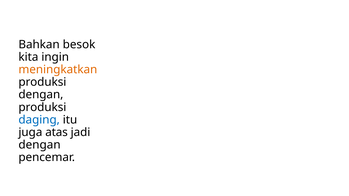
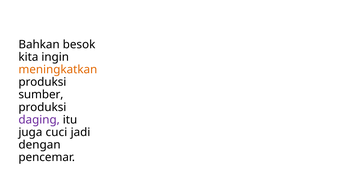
dengan at (41, 95): dengan -> sumber
daging colour: blue -> purple
atas: atas -> cuci
